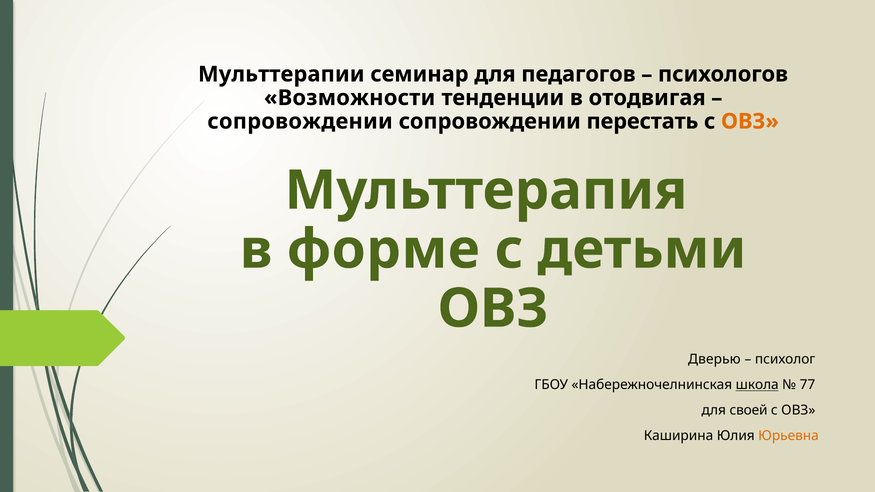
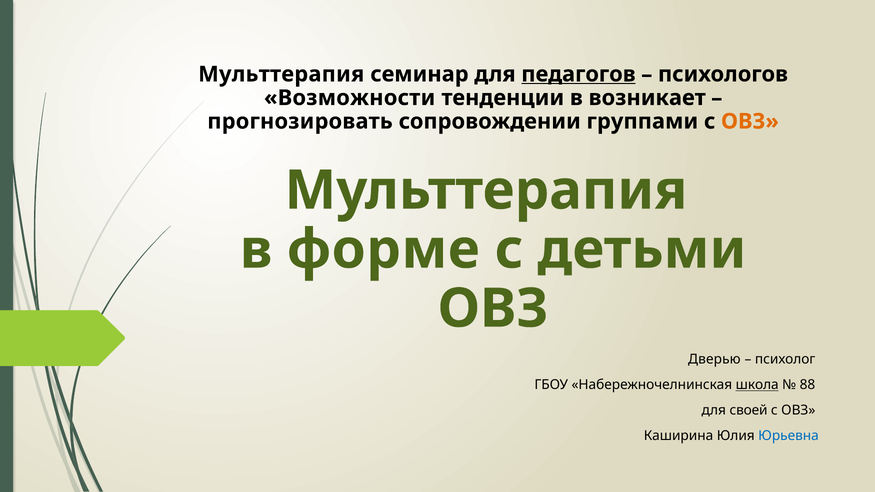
Мульттерапии at (281, 74): Мульттерапии -> Мульттерапия
педагогов underline: none -> present
отодвигая: отодвигая -> возникает
сопровождении at (300, 121): сопровождении -> прогнозировать
перестать: перестать -> группами
77: 77 -> 88
Юрьевна colour: orange -> blue
